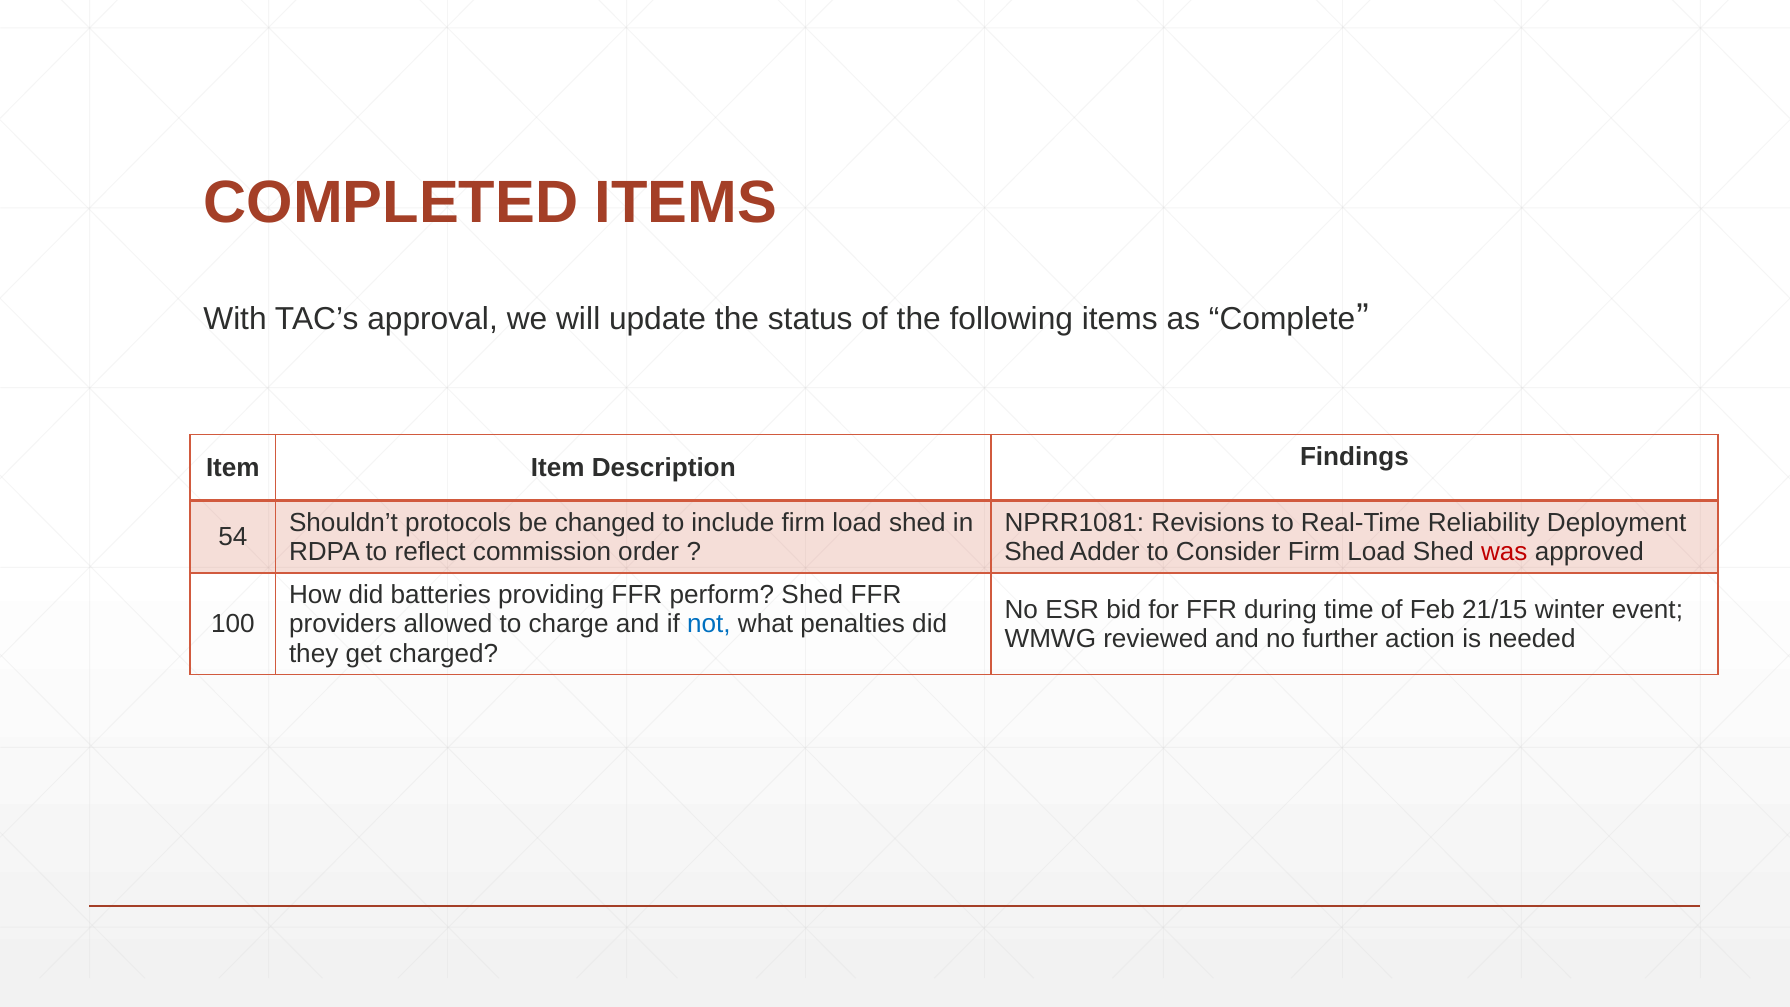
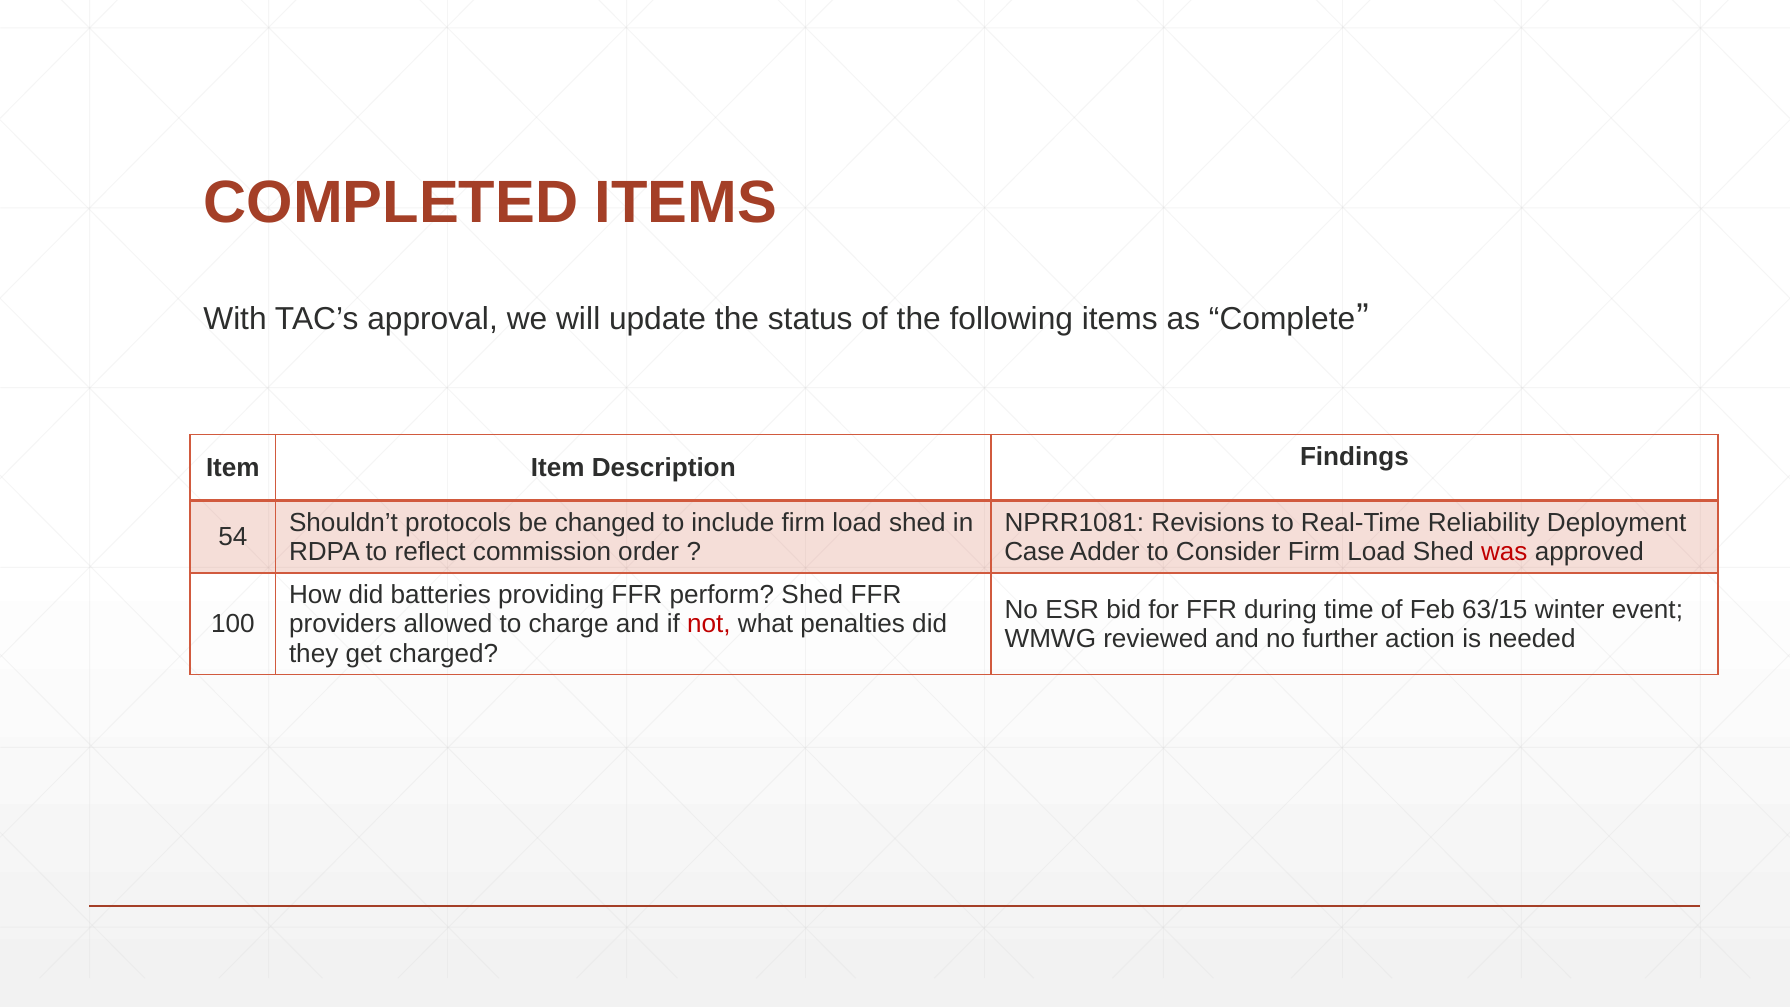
Shed at (1034, 552): Shed -> Case
21/15: 21/15 -> 63/15
not colour: blue -> red
